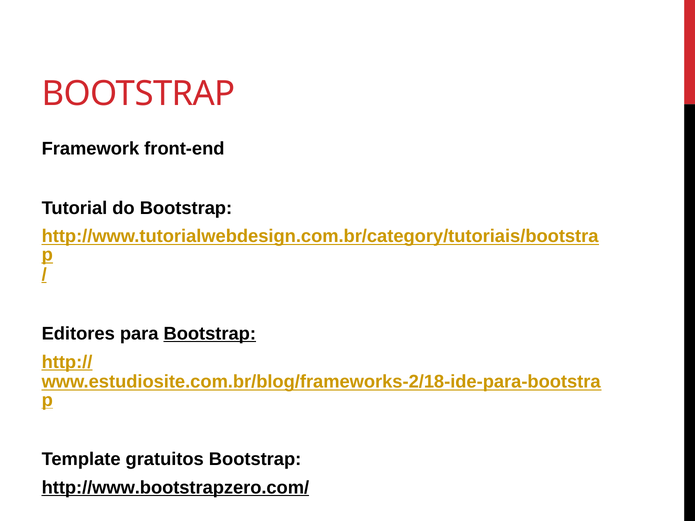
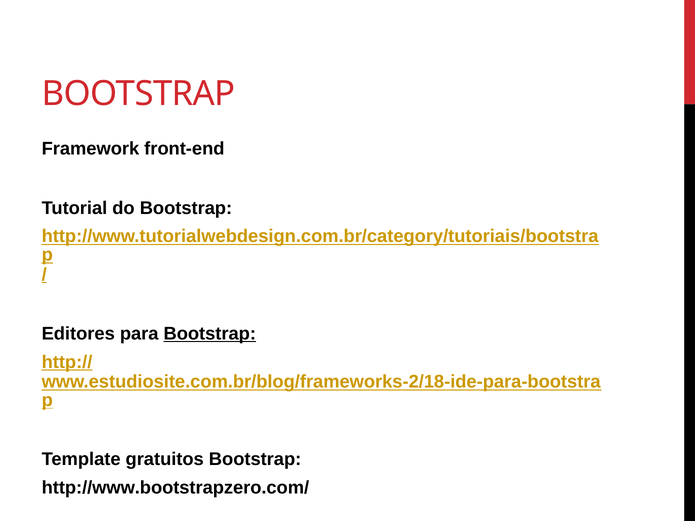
http://www.bootstrapzero.com/ underline: present -> none
